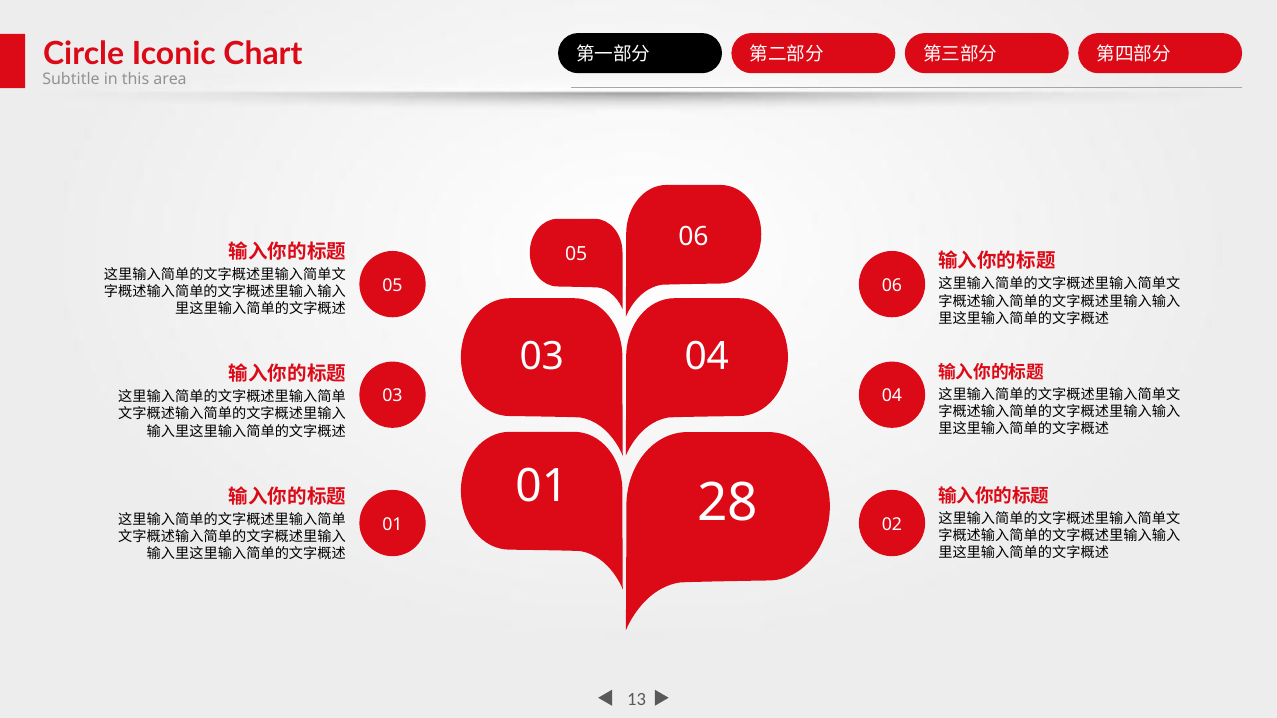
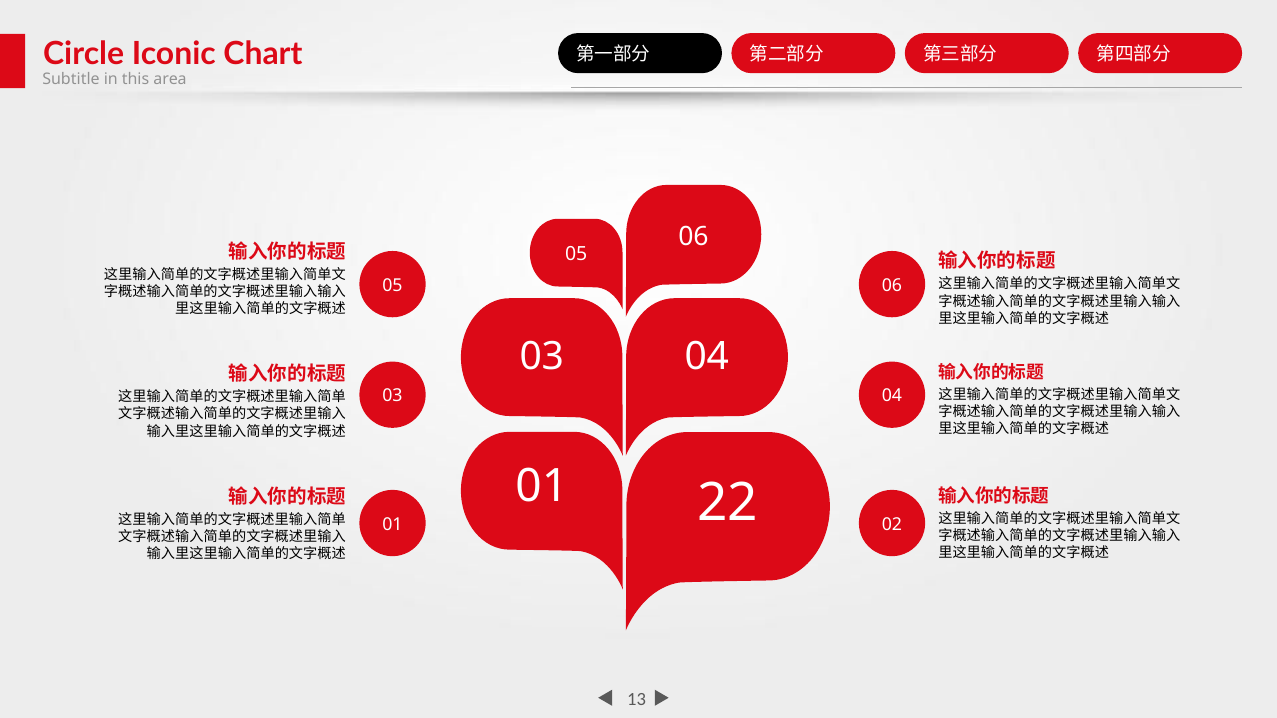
28: 28 -> 22
